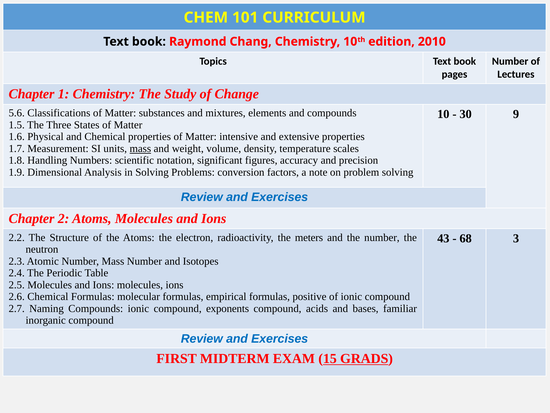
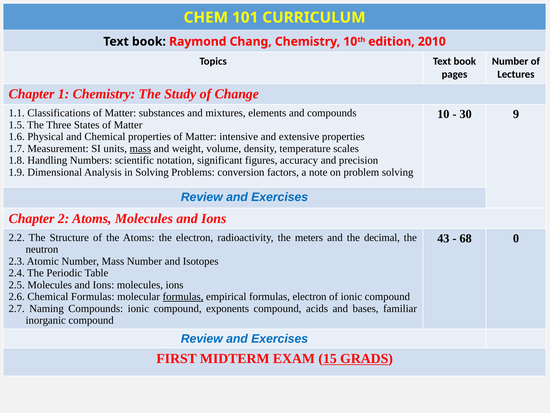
5.6: 5.6 -> 1.1
the number: number -> decimal
3: 3 -> 0
formulas at (183, 296) underline: none -> present
formulas positive: positive -> electron
